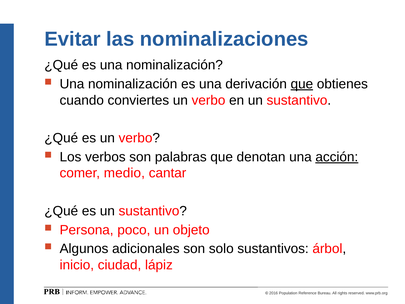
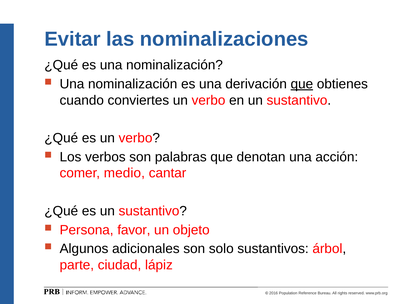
acción underline: present -> none
poco: poco -> favor
inicio: inicio -> parte
